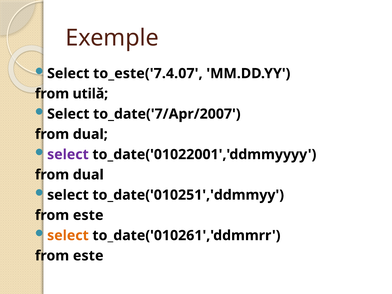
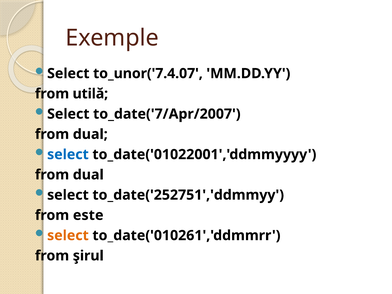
to_este('7.4.07: to_este('7.4.07 -> to_unor('7.4.07
select at (68, 154) colour: purple -> blue
to_date('010251','ddmmyy: to_date('010251','ddmmyy -> to_date('252751','ddmmyy
este at (88, 256): este -> şirul
